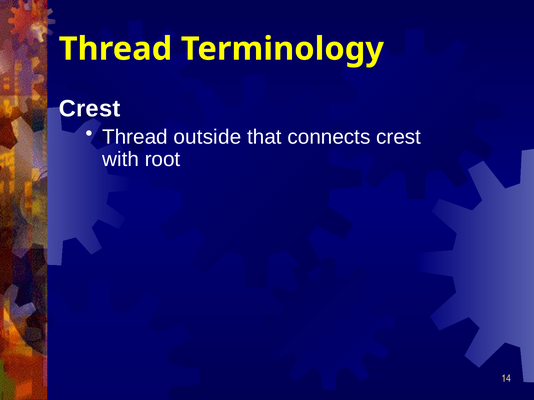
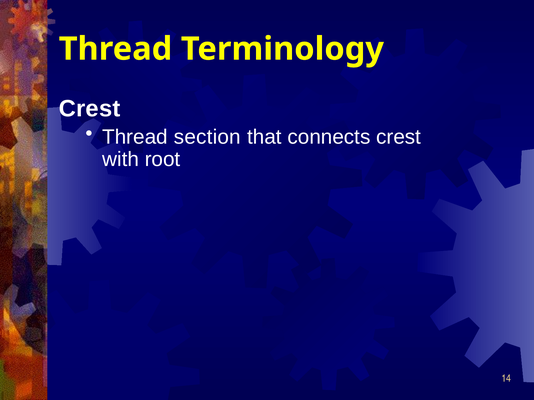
outside: outside -> section
